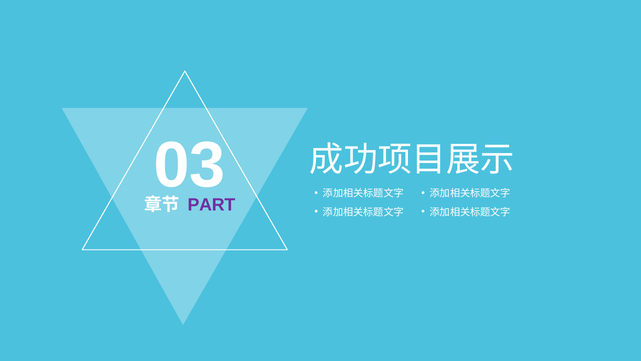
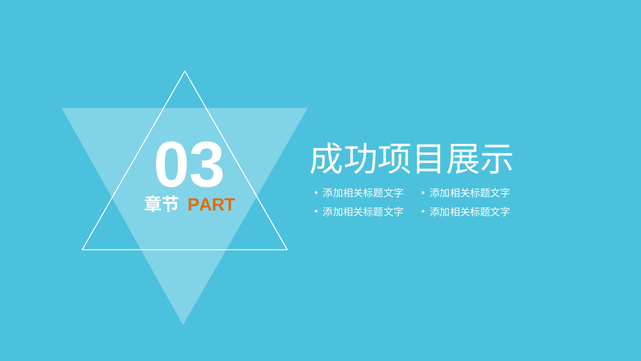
PART colour: purple -> orange
